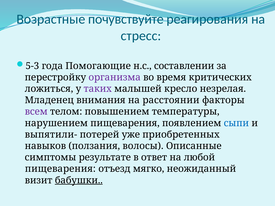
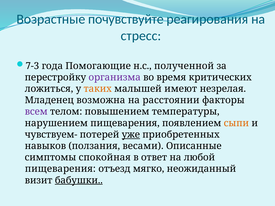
5-3: 5-3 -> 7-3
составлении: составлении -> полученной
таких colour: purple -> orange
кресло: кресло -> имеют
внимания: внимания -> возможна
сыпи colour: blue -> orange
выпятили-: выпятили- -> чувствуем-
уже underline: none -> present
волосы: волосы -> весами
результате: результате -> спокойная
